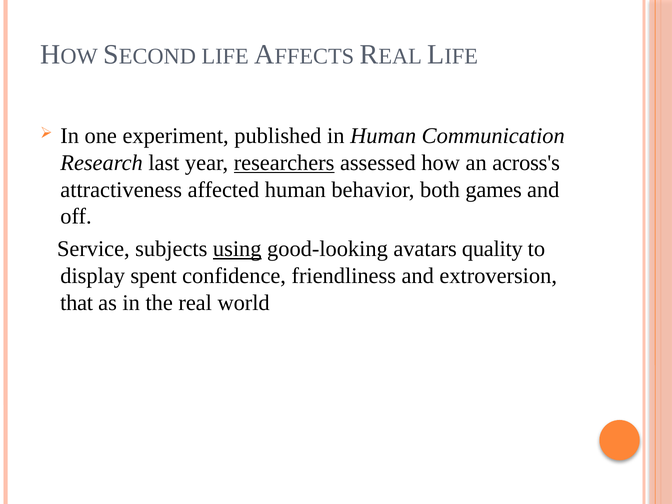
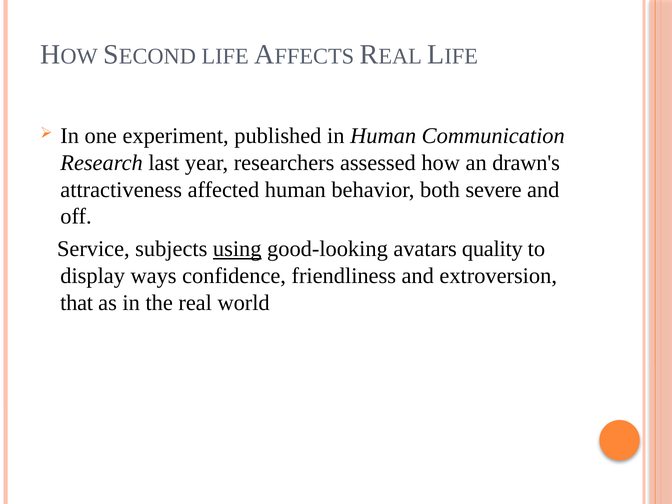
researchers underline: present -> none
across's: across's -> drawn's
games: games -> severe
spent: spent -> ways
